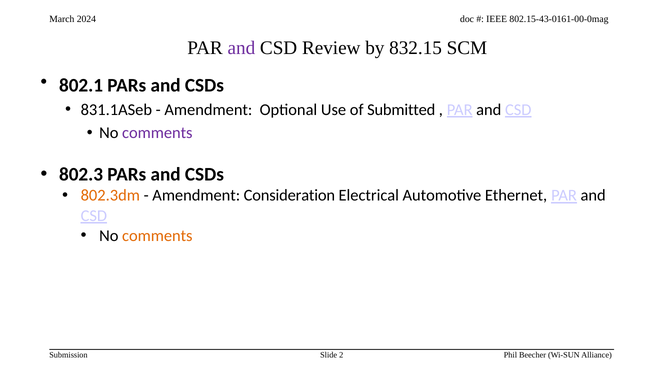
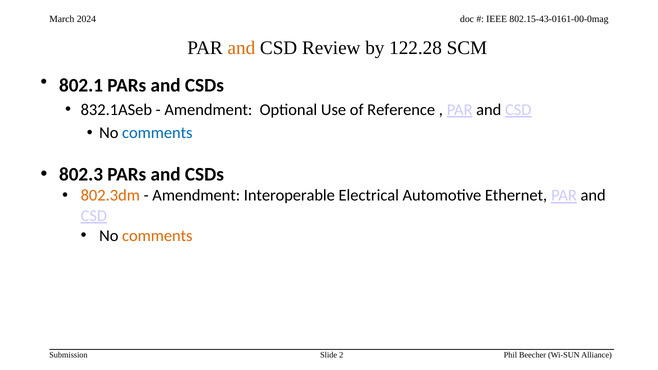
and at (241, 48) colour: purple -> orange
832.15: 832.15 -> 122.28
831.1ASeb: 831.1ASeb -> 832.1ASeb
Submitted: Submitted -> Reference
comments at (157, 133) colour: purple -> blue
Consideration: Consideration -> Interoperable
